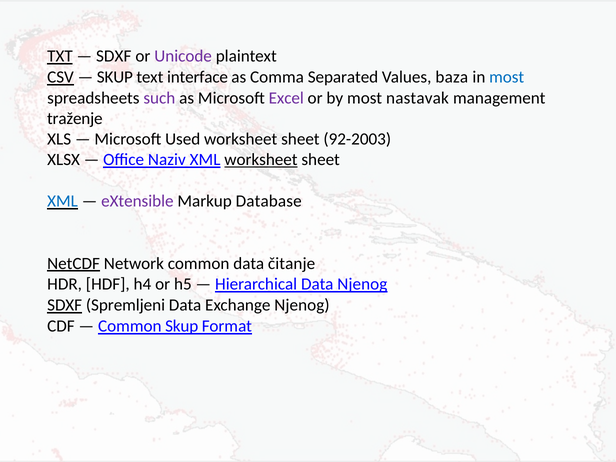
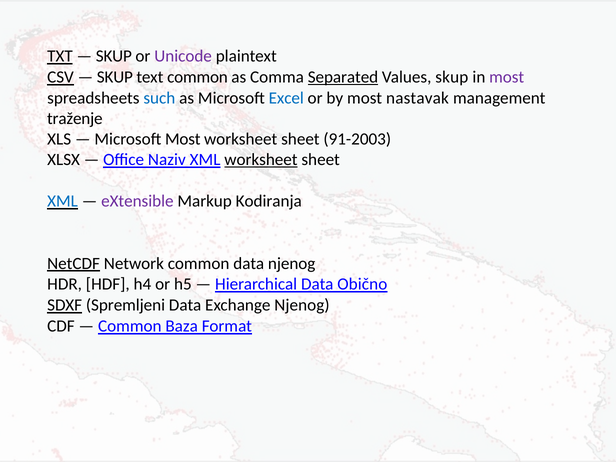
SDXF at (114, 56): SDXF -> SKUP
text interface: interface -> common
Separated underline: none -> present
Values baza: baza -> skup
most at (507, 77) colour: blue -> purple
such colour: purple -> blue
Excel colour: purple -> blue
Microsoft Used: Used -> Most
92-2003: 92-2003 -> 91-2003
Database: Database -> Kodiranja
data čitanje: čitanje -> njenog
Data Njenog: Njenog -> Obično
Common Skup: Skup -> Baza
